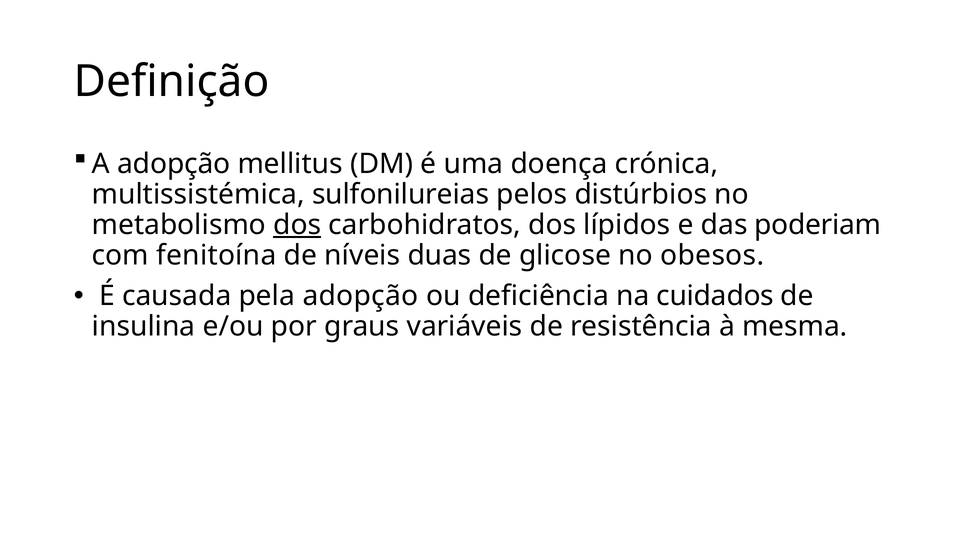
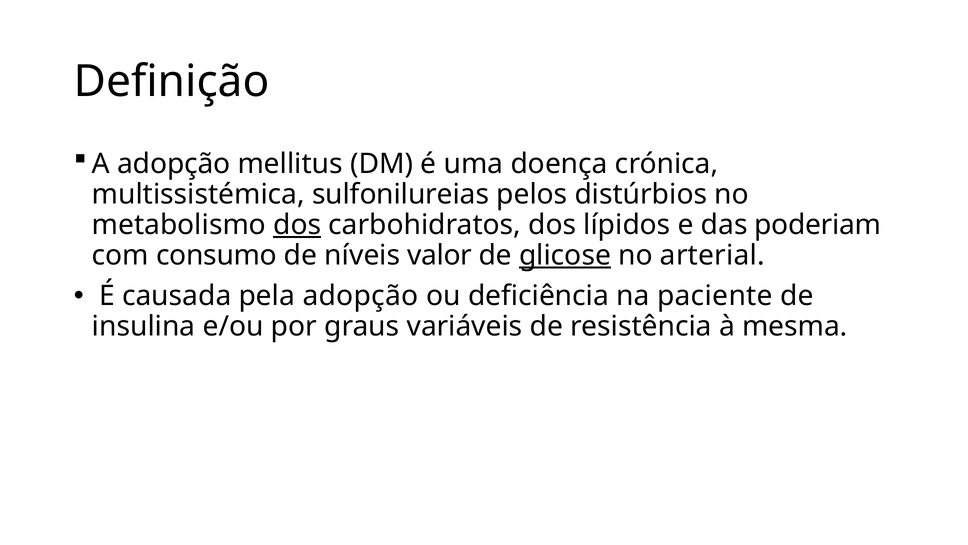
fenitoína: fenitoína -> consumo
duas: duas -> valor
glicose underline: none -> present
obesos: obesos -> arterial
cuidados: cuidados -> paciente
